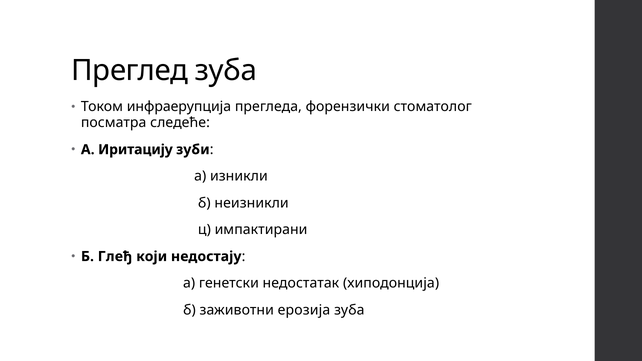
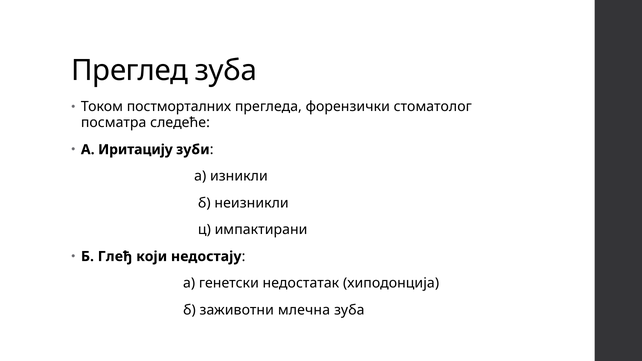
инфраерупција: инфраерупција -> постморталних
ерозија: ерозија -> млечна
